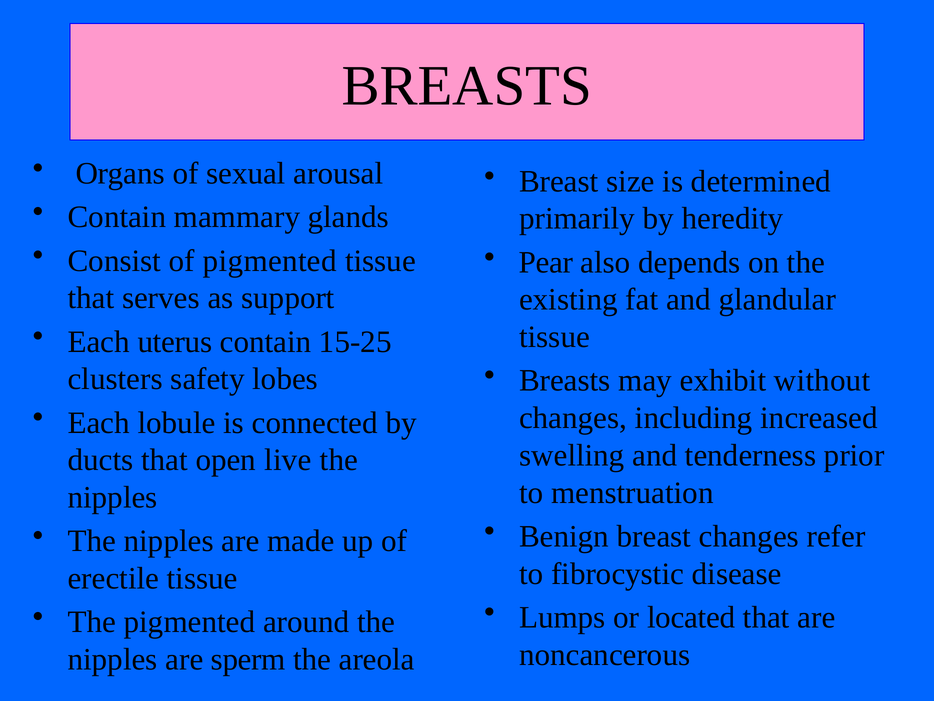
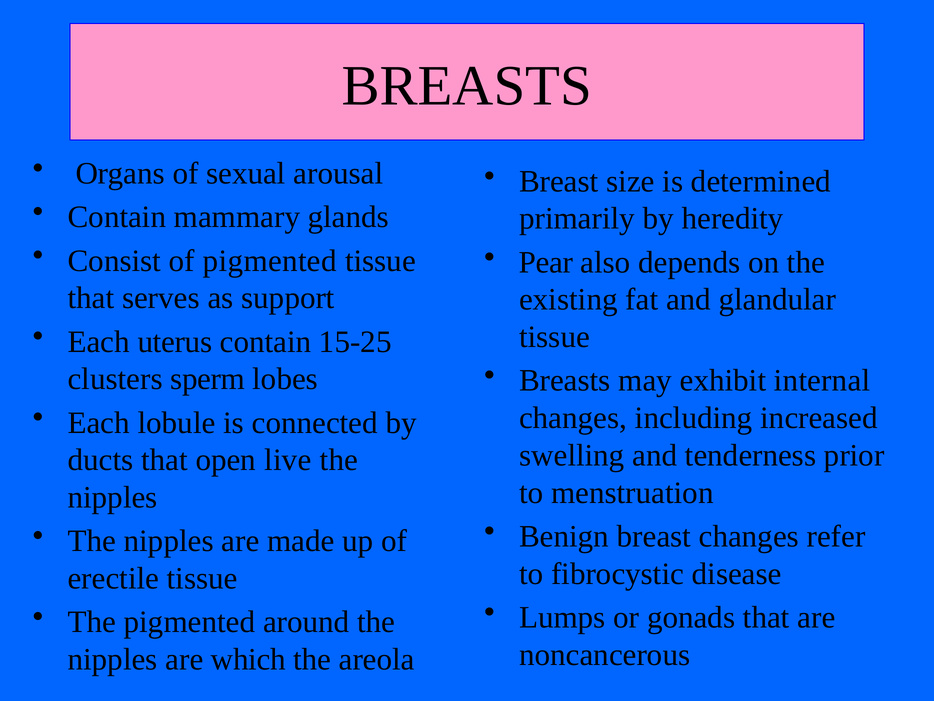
without: without -> internal
safety: safety -> sperm
located: located -> gonads
sperm: sperm -> which
